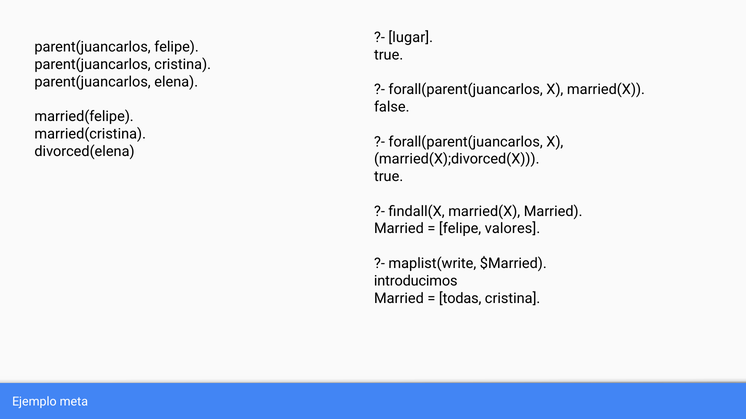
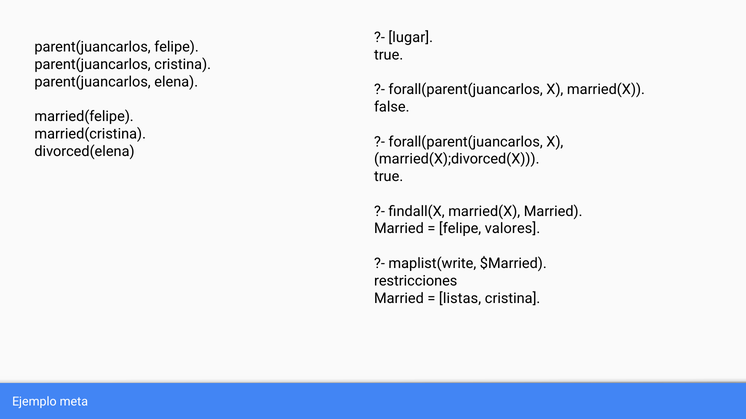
introducimos: introducimos -> restricciones
todas: todas -> listas
